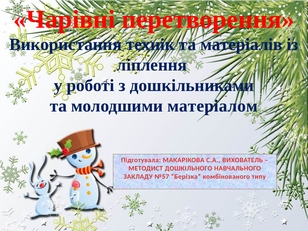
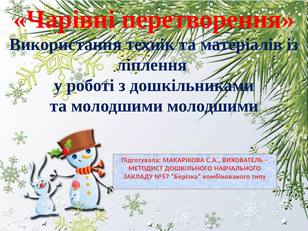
молодшими матеріалом: матеріалом -> молодшими
